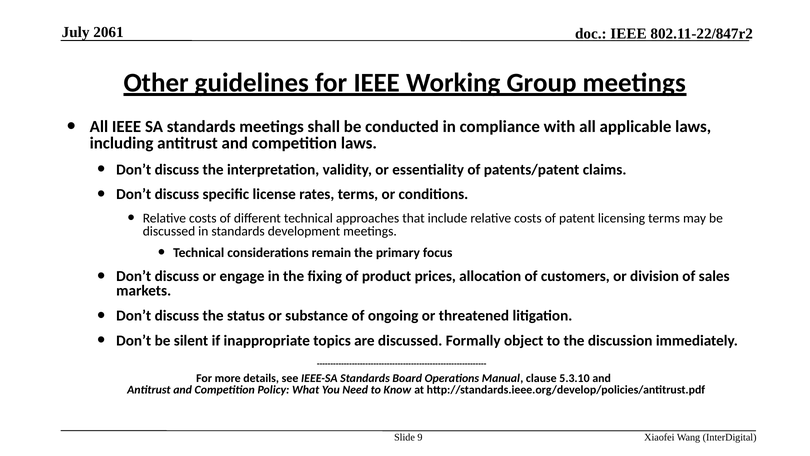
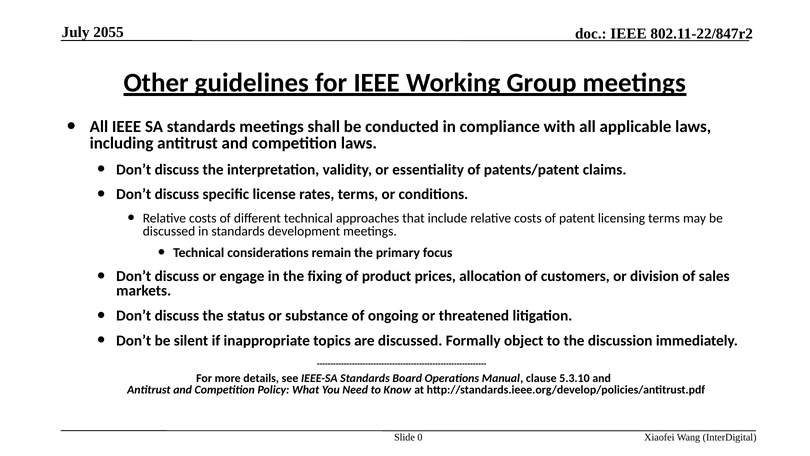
2061: 2061 -> 2055
9: 9 -> 0
